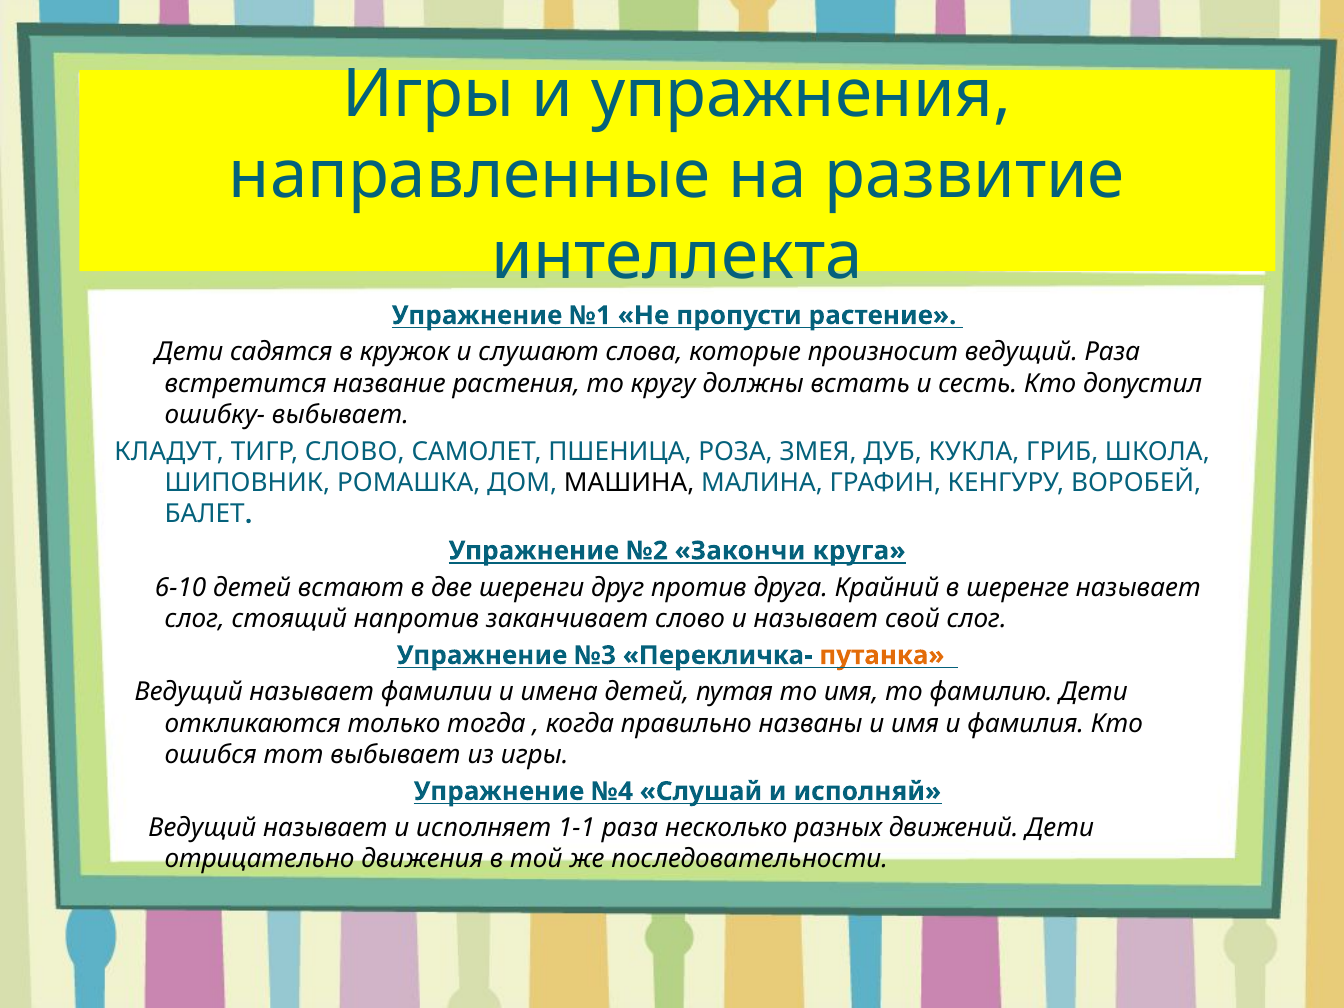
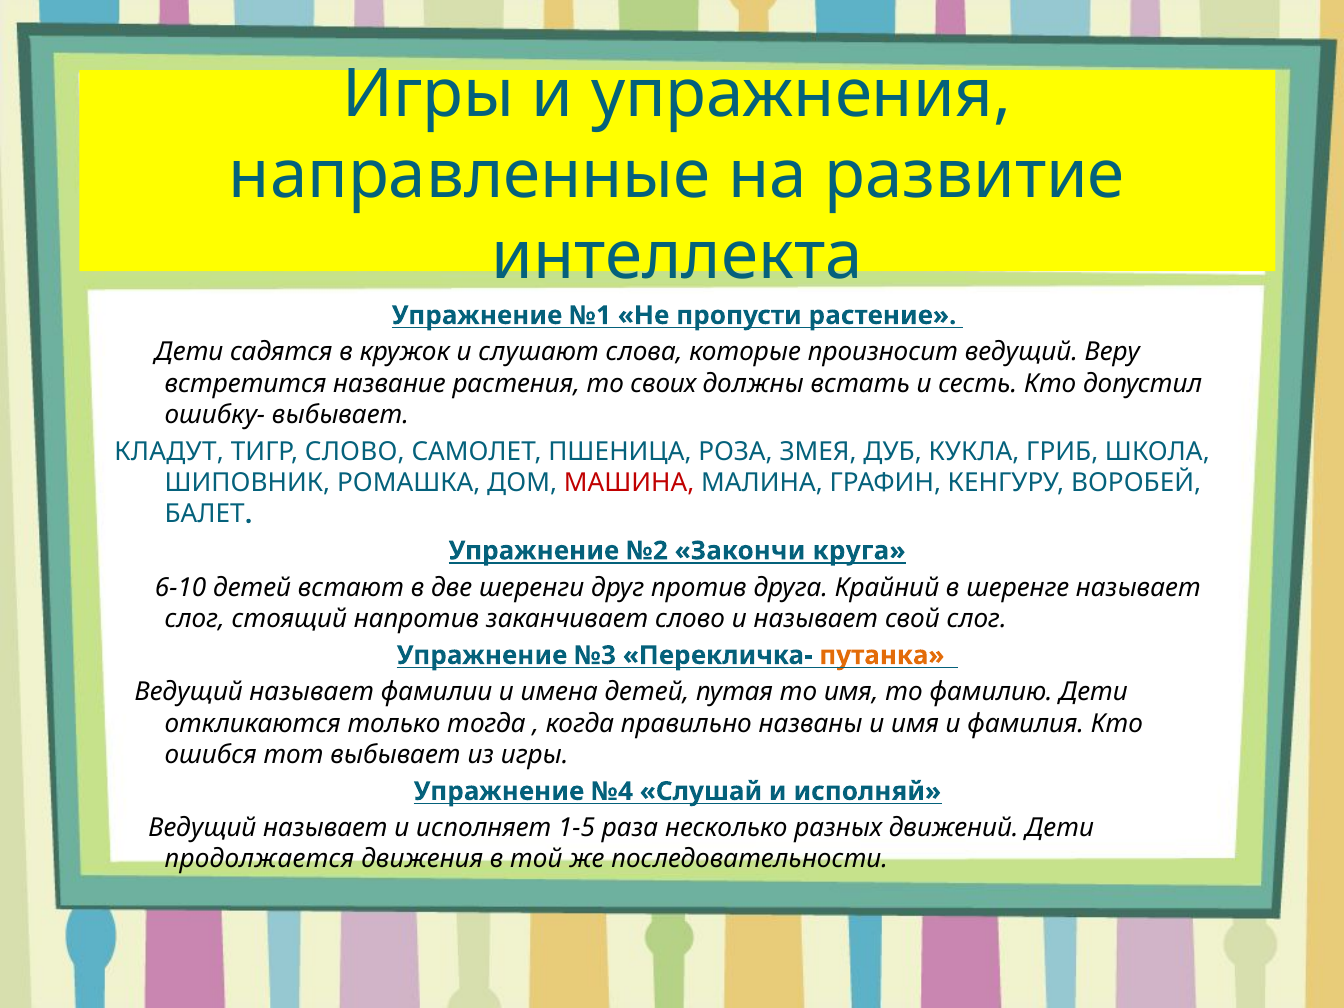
ведущий Раза: Раза -> Веру
кругу: кругу -> своих
МАШИНА colour: black -> red
1-1: 1-1 -> 1-5
отрицательно: отрицательно -> продолжается
